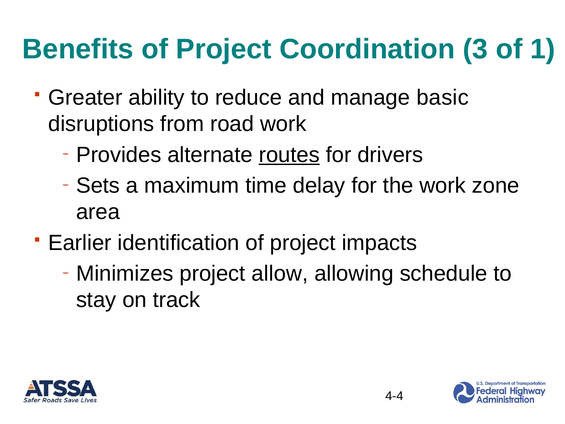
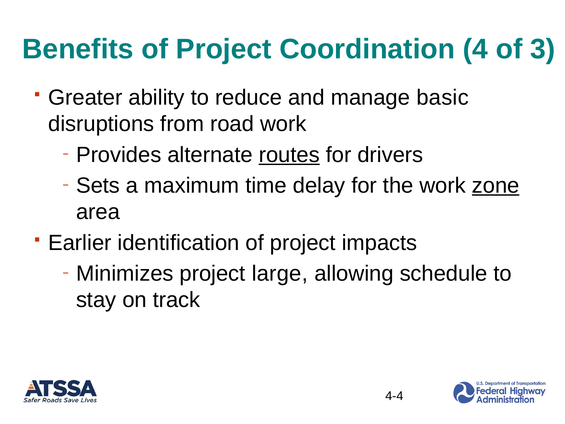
3: 3 -> 4
1: 1 -> 3
zone underline: none -> present
allow: allow -> large
